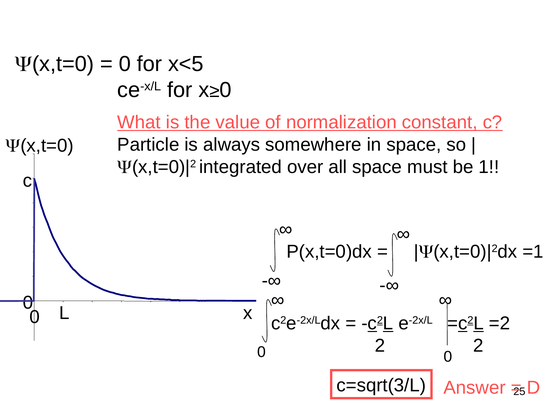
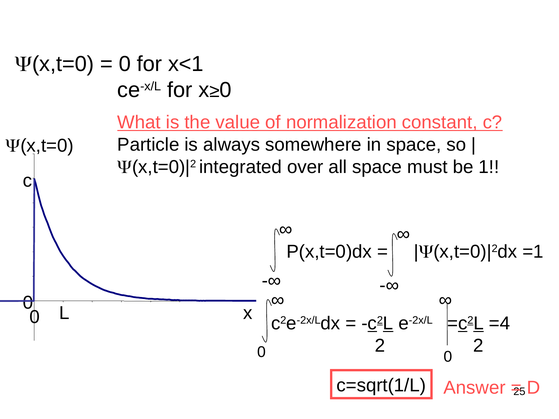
x<5: x<5 -> x<1
=2: =2 -> =4
c=sqrt(3/L: c=sqrt(3/L -> c=sqrt(1/L
